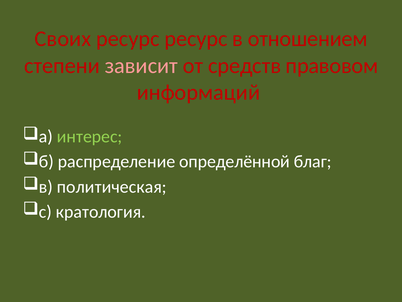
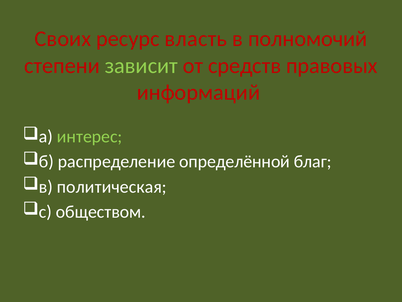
ресурс ресурс: ресурс -> власть
отношением: отношением -> полномочий
зависит colour: pink -> light green
правовом: правовом -> правовых
кратология: кратология -> обществом
